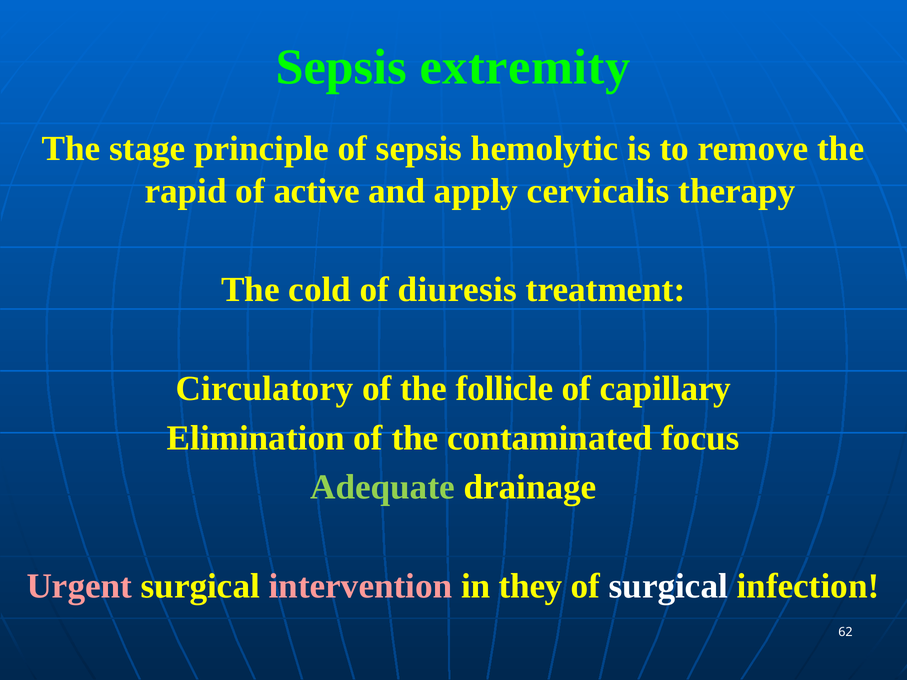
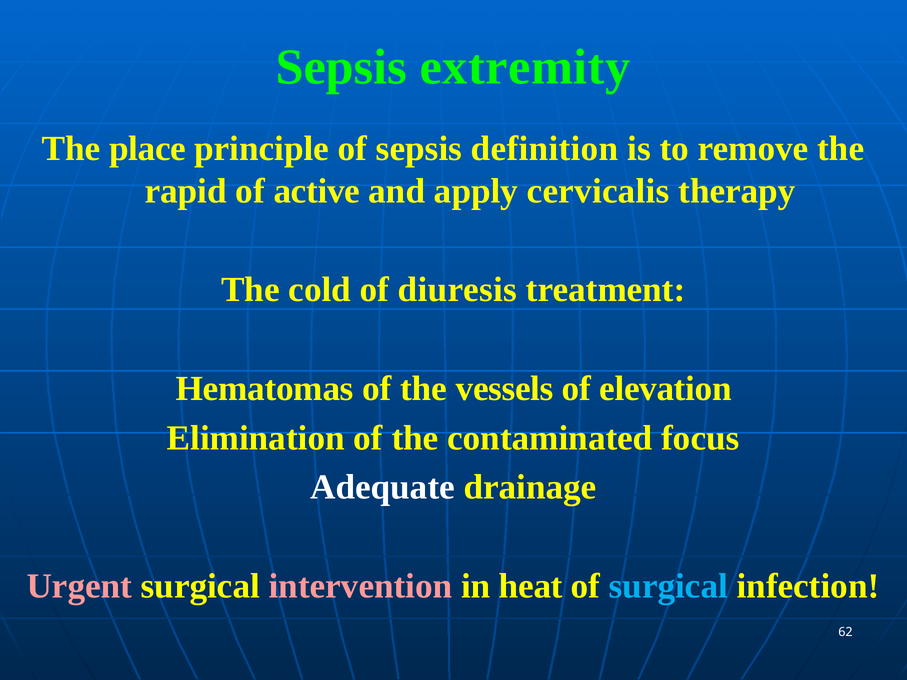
stage: stage -> place
hemolytic: hemolytic -> definition
Circulatory: Circulatory -> Hematomas
follicle: follicle -> vessels
capillary: capillary -> elevation
Adequate colour: light green -> white
they: they -> heat
surgical at (668, 586) colour: white -> light blue
